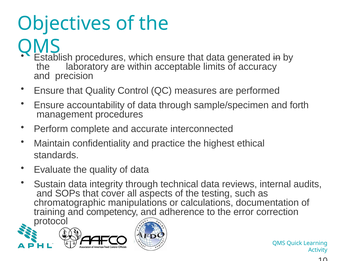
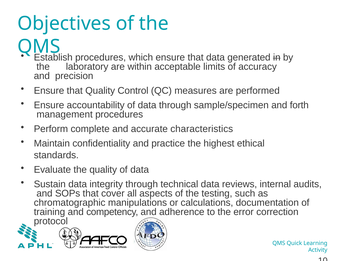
interconnected: interconnected -> characteristics
